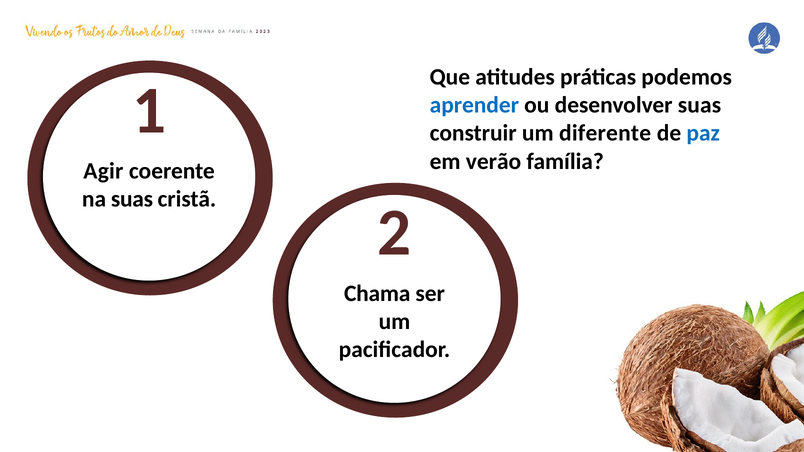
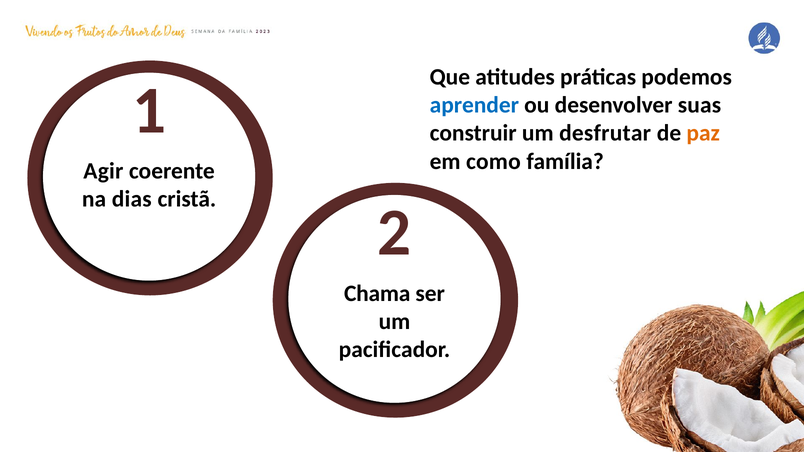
diferente: diferente -> desfrutar
paz colour: blue -> orange
verão: verão -> como
na suas: suas -> dias
